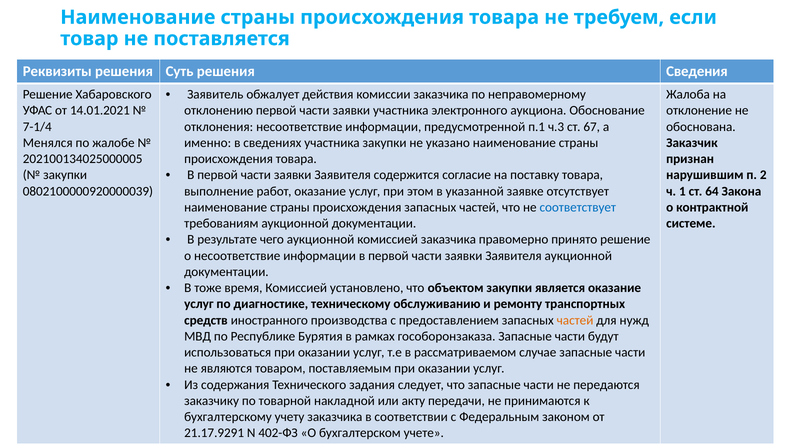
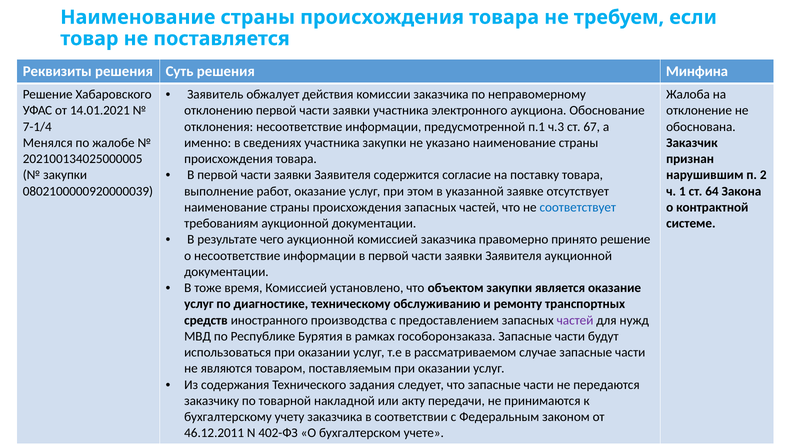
Сведения: Сведения -> Минфина
частей at (575, 320) colour: orange -> purple
21.17.9291: 21.17.9291 -> 46.12.2011
